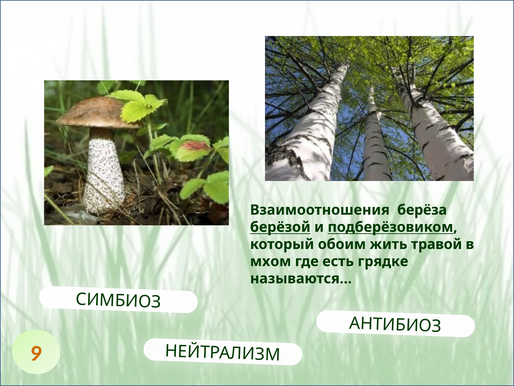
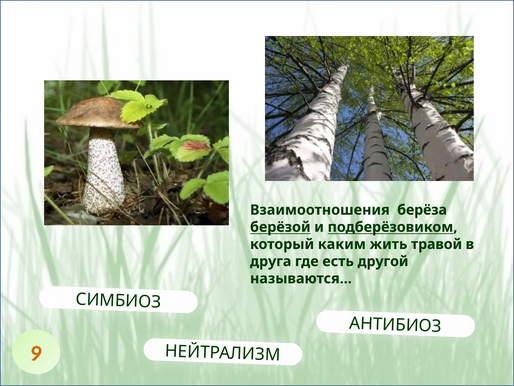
обоим: обоим -> каким
мхом: мхом -> друга
грядке: грядке -> другой
